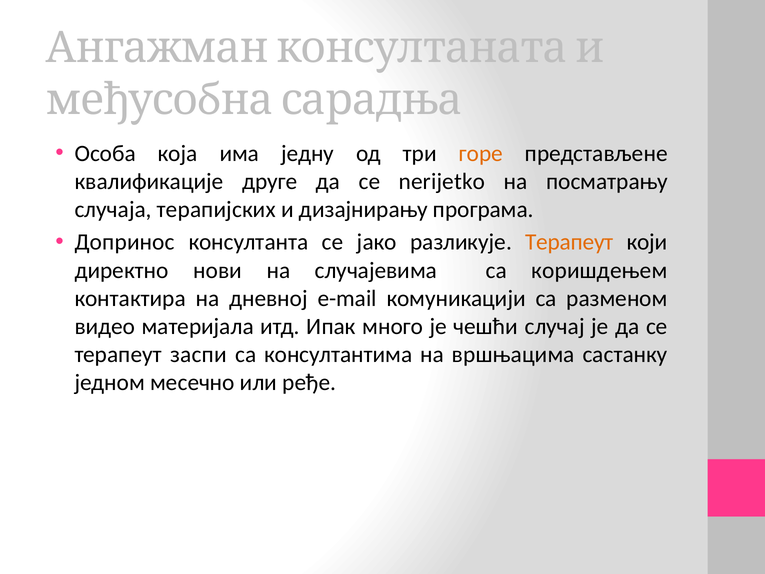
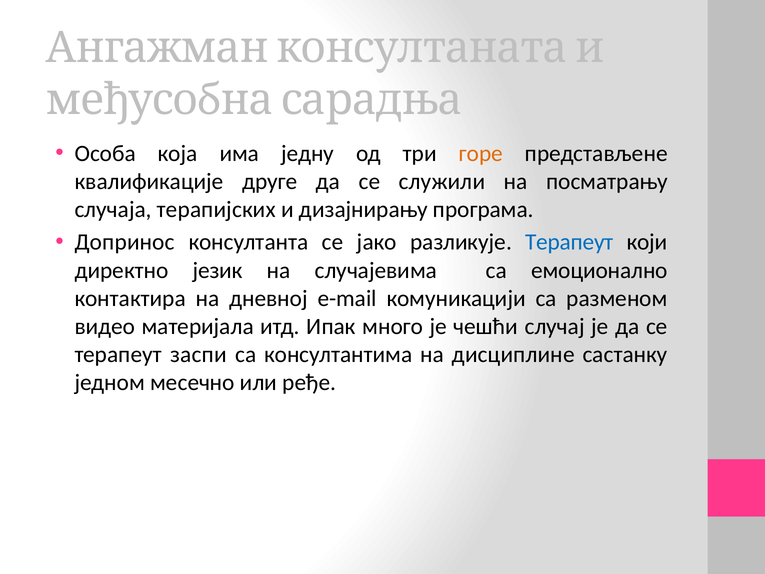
nerijetko: nerijetko -> служили
Терапеут at (569, 242) colour: orange -> blue
нови: нови -> језик
коришдењем: коришдењем -> емоционално
вршњацима: вршњацима -> дисциплине
